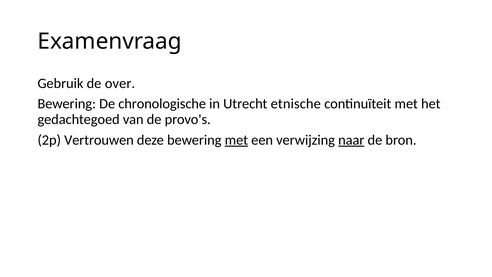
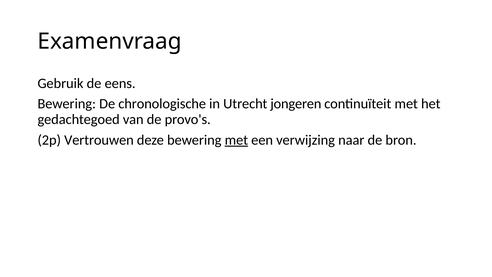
over: over -> eens
etnische: etnische -> jongeren
naar underline: present -> none
